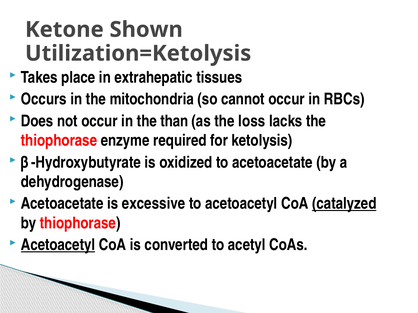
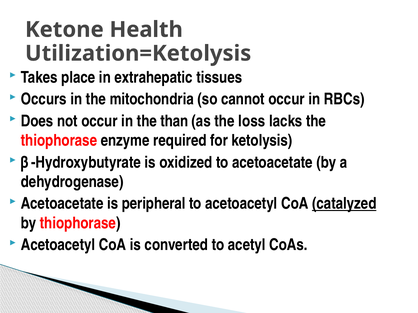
Shown: Shown -> Health
excessive: excessive -> peripheral
Acetoacetyl at (58, 245) underline: present -> none
